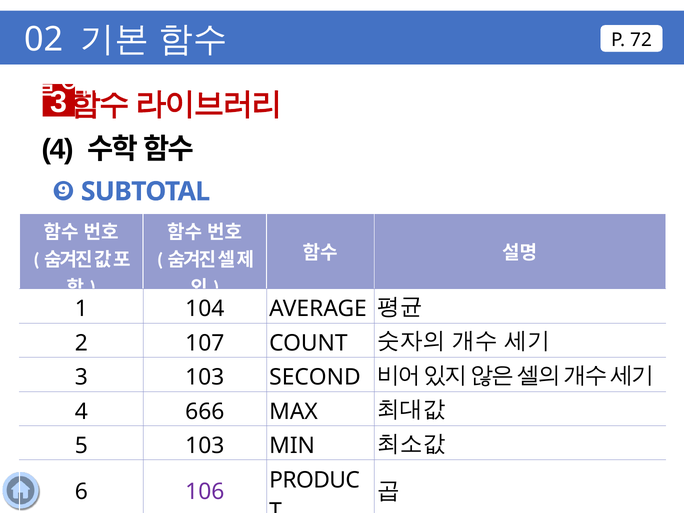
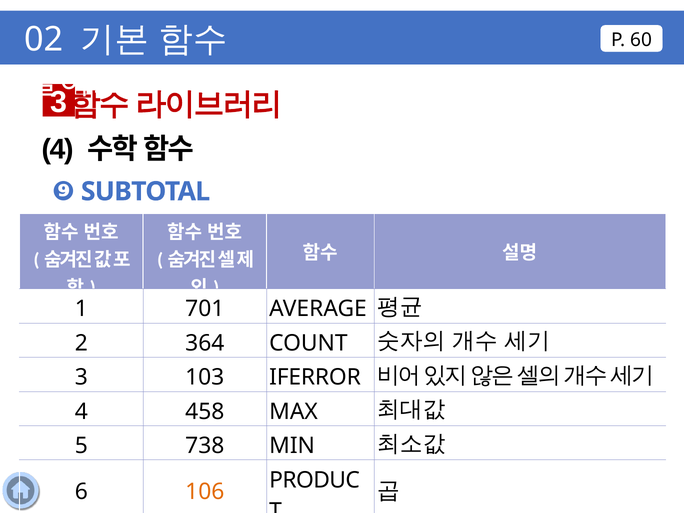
72: 72 -> 60
104: 104 -> 701
107: 107 -> 364
SECOND: SECOND -> IFERROR
666: 666 -> 458
5 103: 103 -> 738
106 colour: purple -> orange
